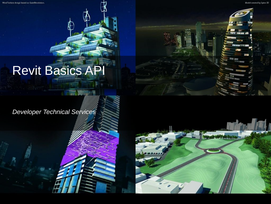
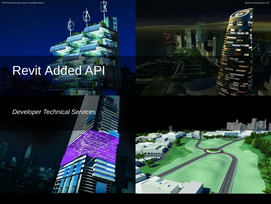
Basics: Basics -> Added
